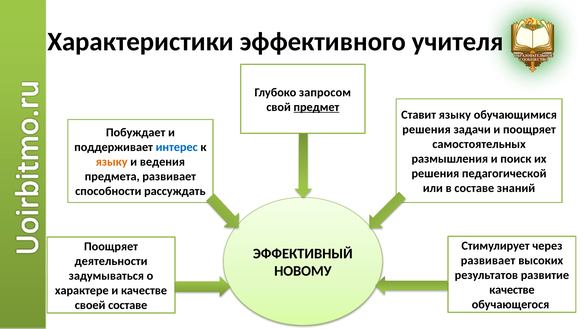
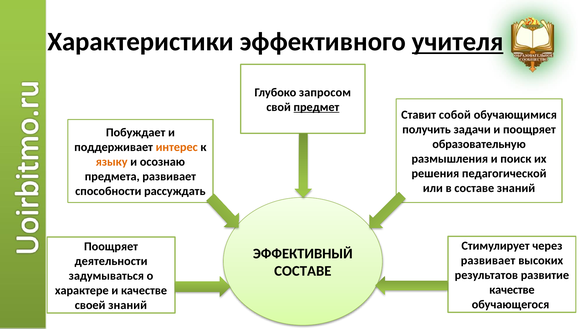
учителя underline: none -> present
Ставит языку: языку -> собой
решения at (426, 130): решения -> получить
самостоятельных: самостоятельных -> образовательную
интерес colour: blue -> orange
ведения: ведения -> осознаю
НОВОМУ at (303, 271): НОВОМУ -> СОСТАВЕ
своей составе: составе -> знаний
